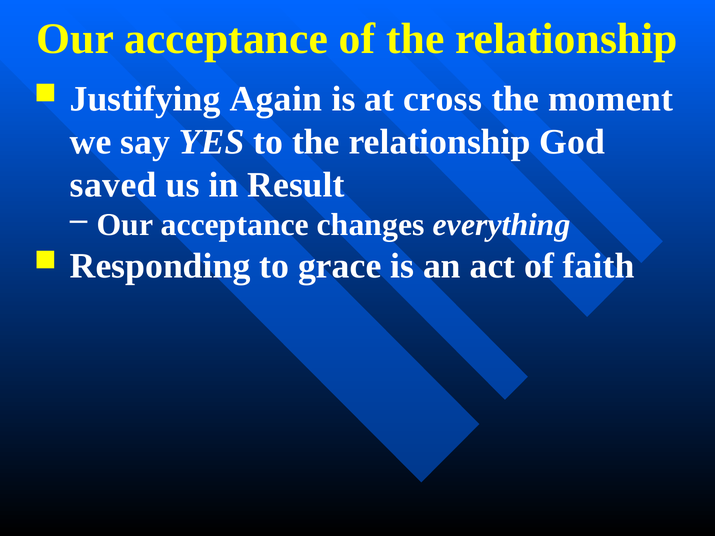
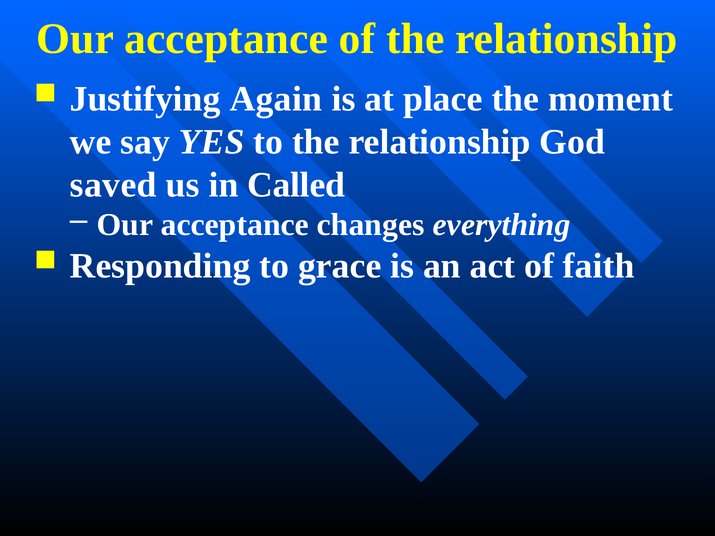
cross: cross -> place
Result: Result -> Called
